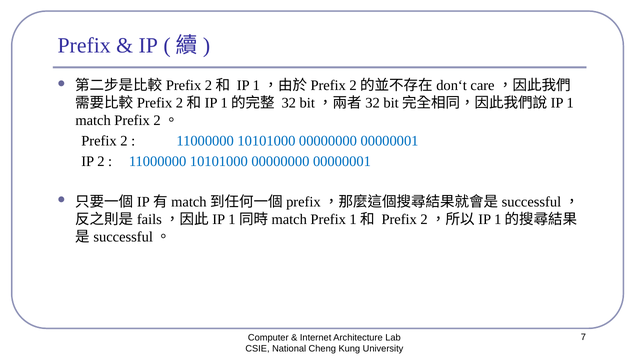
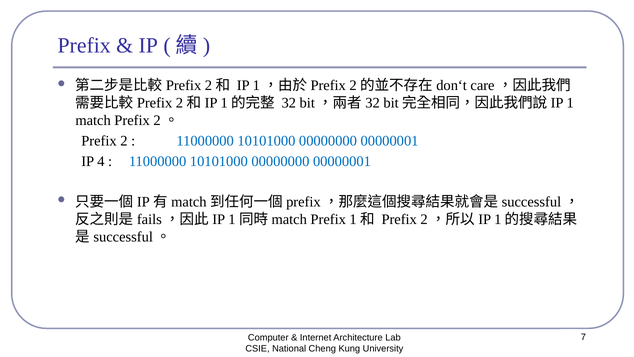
IP 2: 2 -> 4
